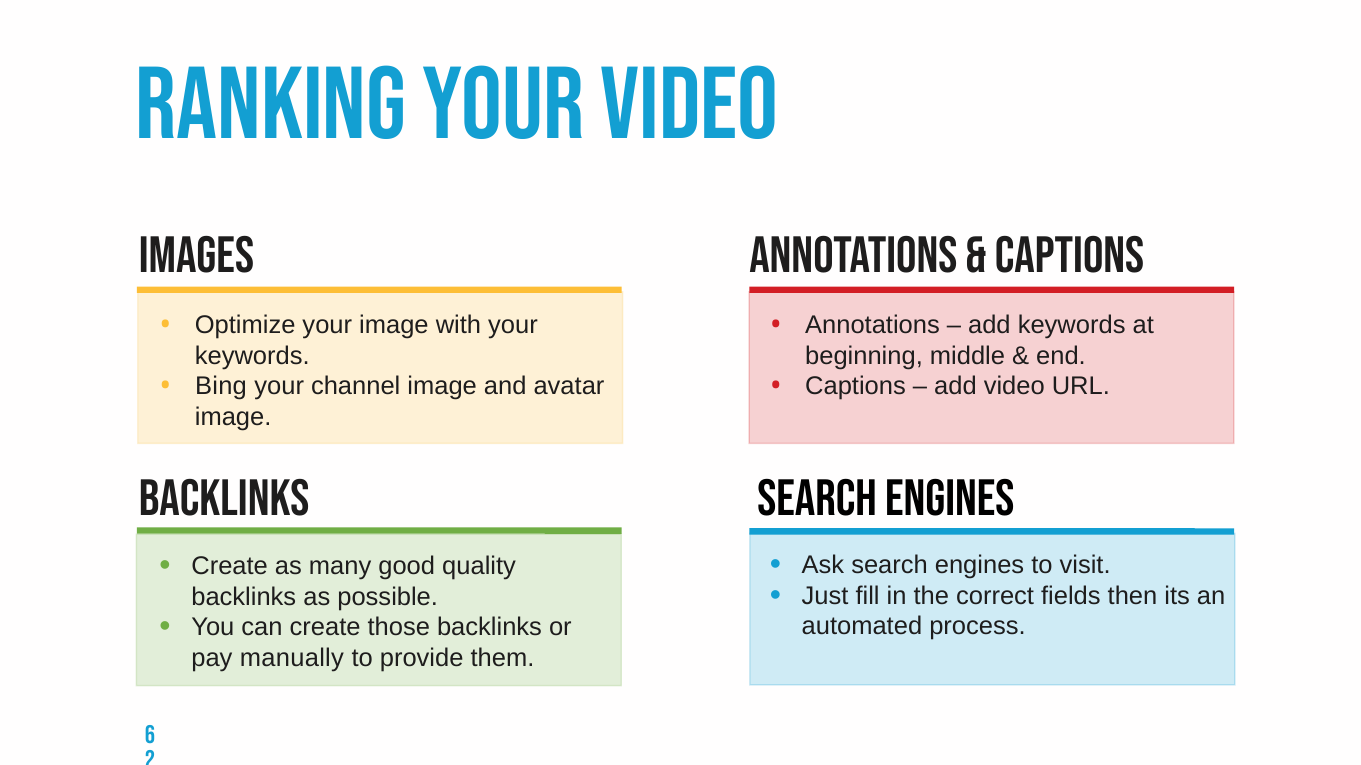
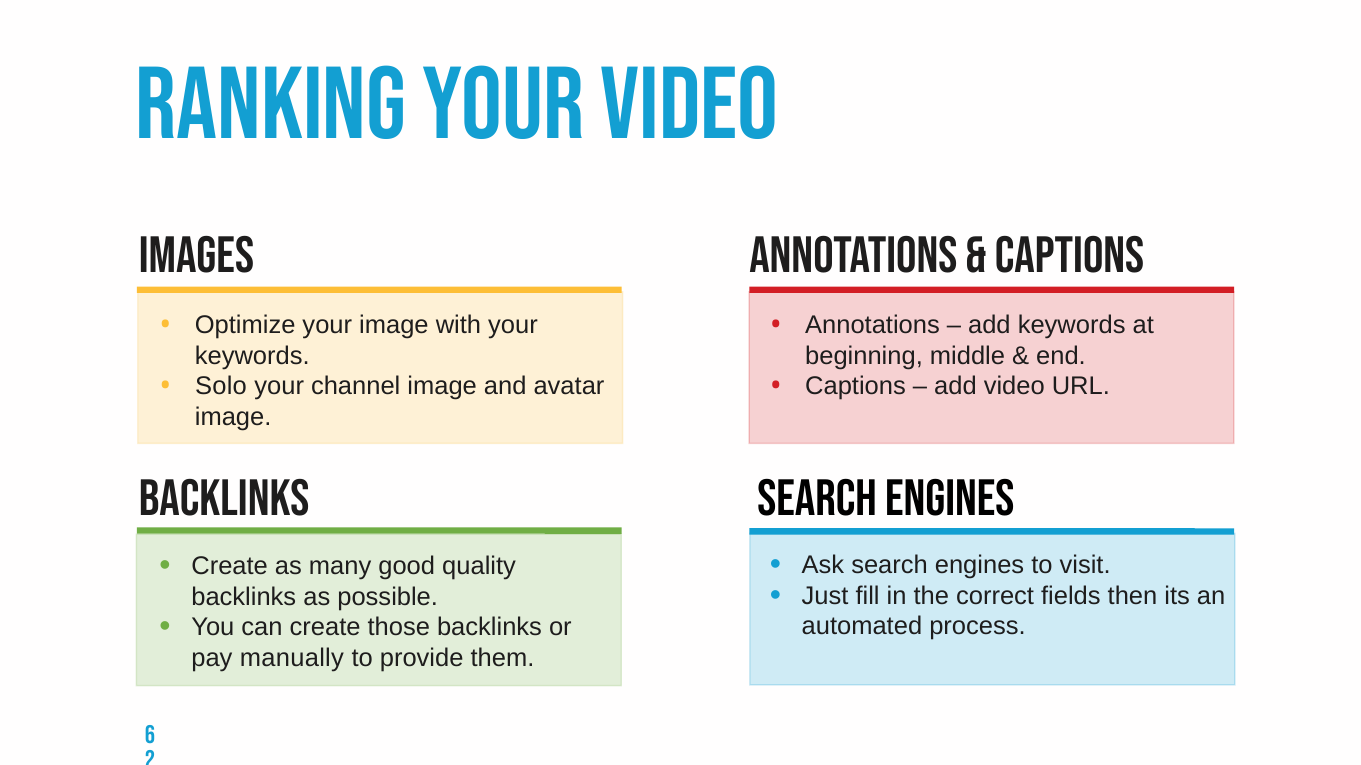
Bing: Bing -> Solo
